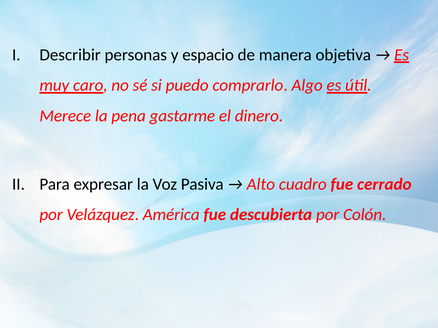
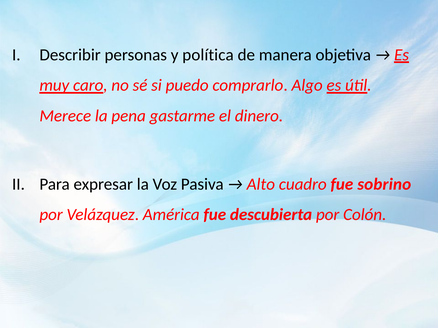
espacio: espacio -> política
cerrado: cerrado -> sobrino
